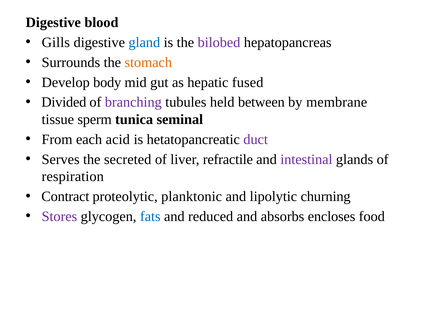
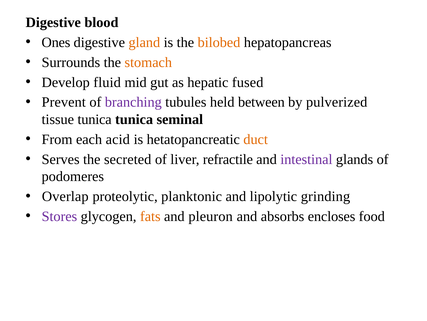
Gills: Gills -> Ones
gland colour: blue -> orange
bilobed colour: purple -> orange
body: body -> fluid
Divided: Divided -> Prevent
membrane: membrane -> pulverized
tissue sperm: sperm -> tunica
duct colour: purple -> orange
respiration: respiration -> podomeres
Contract: Contract -> Overlap
churning: churning -> grinding
fats colour: blue -> orange
reduced: reduced -> pleuron
